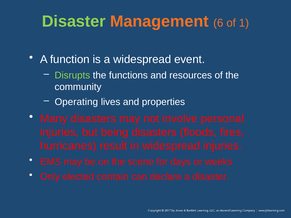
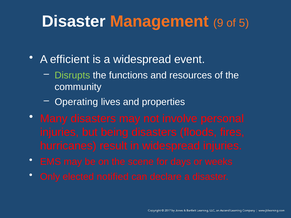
Disaster at (74, 21) colour: light green -> white
6: 6 -> 9
1: 1 -> 5
function: function -> efficient
contain: contain -> notified
